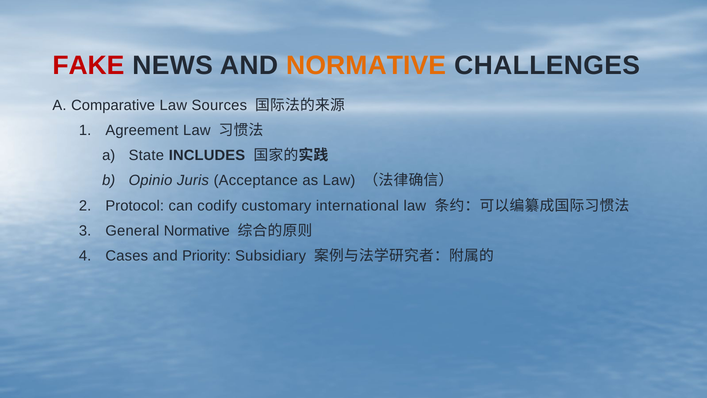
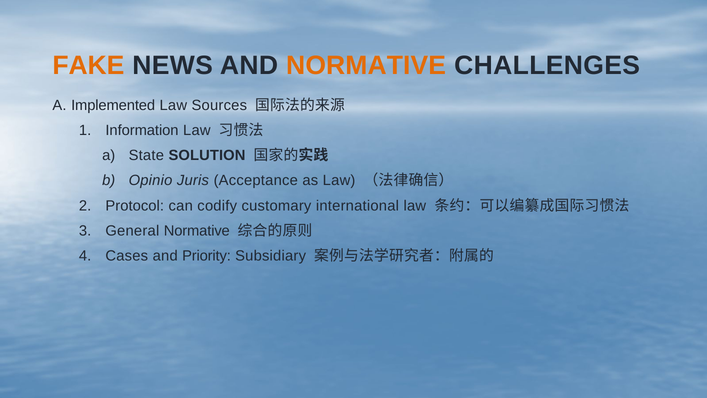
FAKE colour: red -> orange
Comparative: Comparative -> Implemented
Agreement: Agreement -> Information
INCLUDES: INCLUDES -> SOLUTION
